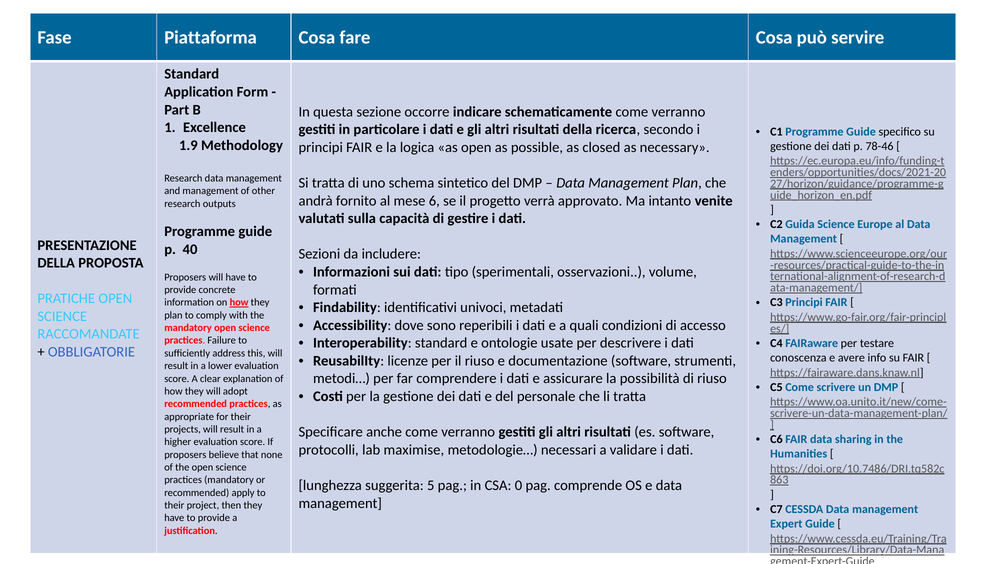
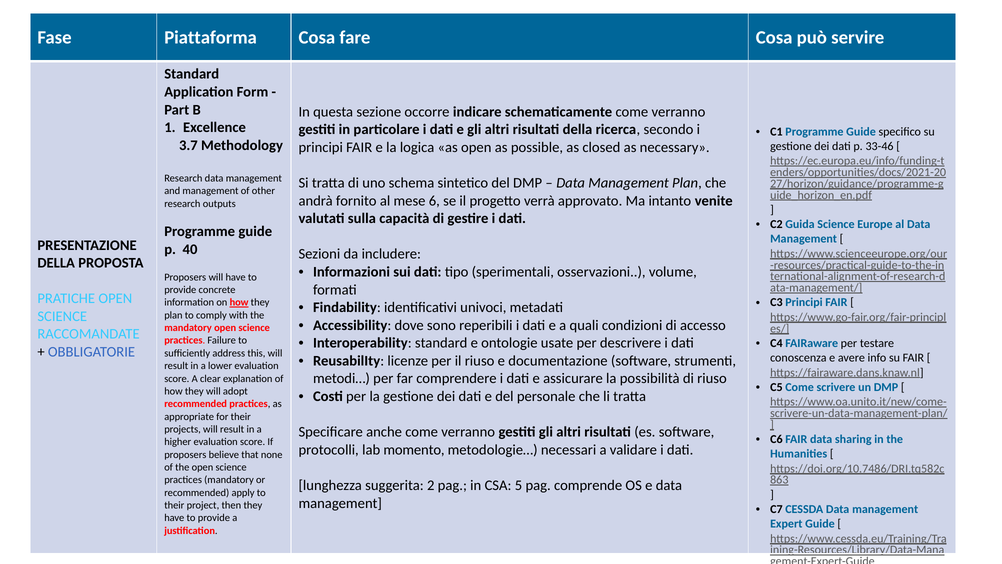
1.9: 1.9 -> 3.7
78-46: 78-46 -> 33-46
maximise: maximise -> momento
suggerita 5: 5 -> 2
CSA 0: 0 -> 5
